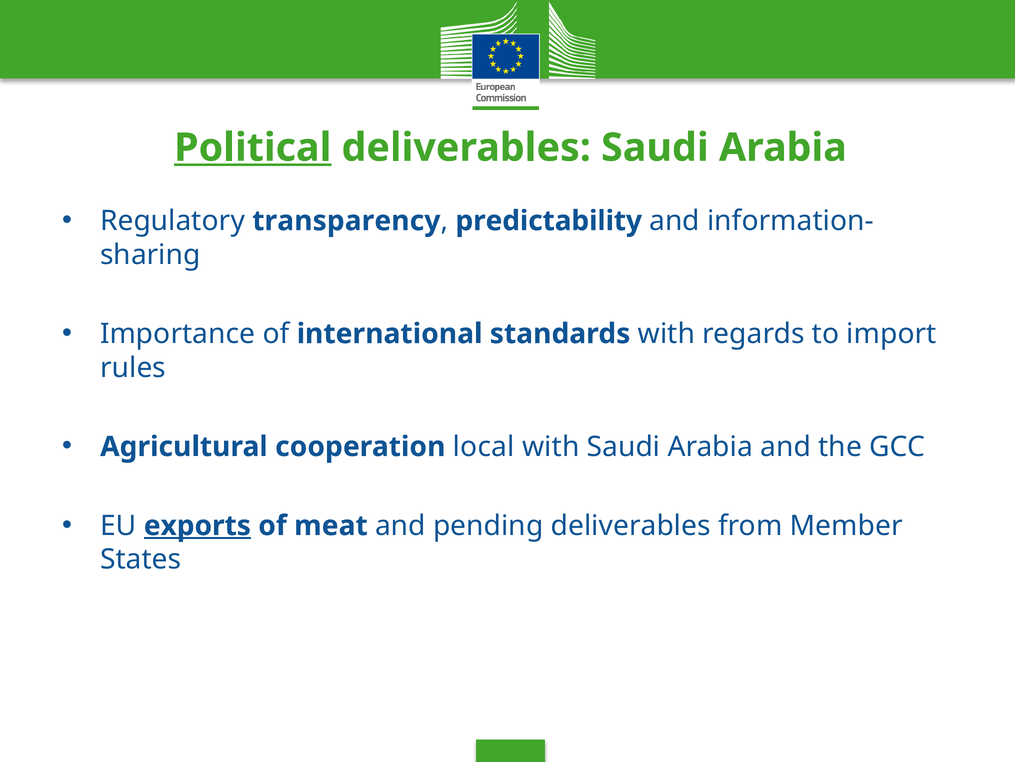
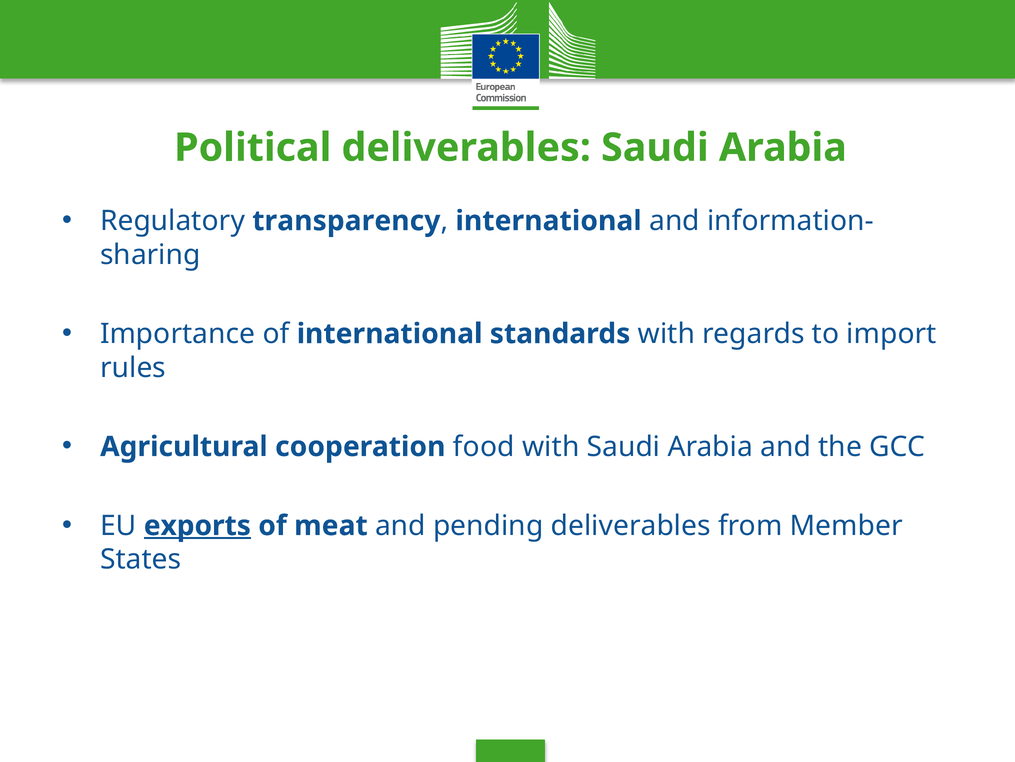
Political underline: present -> none
predictability at (549, 221): predictability -> international
local: local -> food
